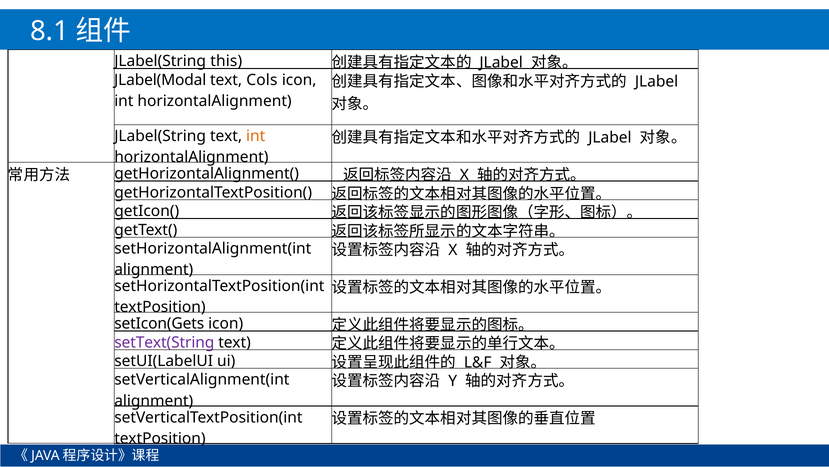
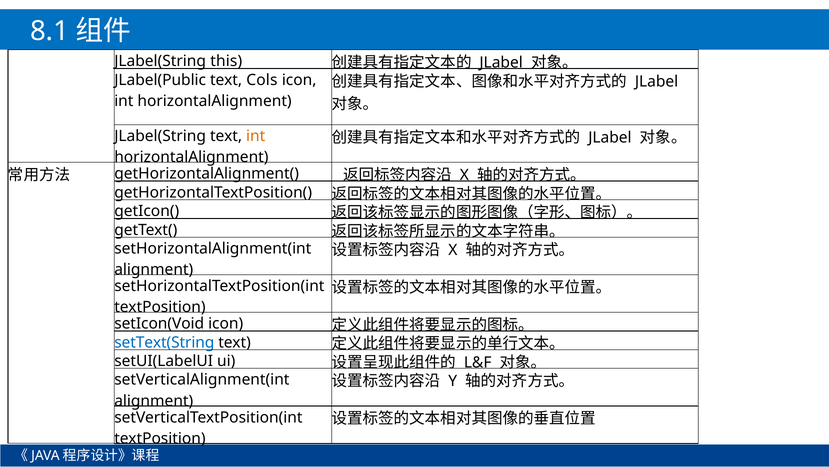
JLabel(Modal: JLabel(Modal -> JLabel(Public
setIcon(Gets: setIcon(Gets -> setIcon(Void
setText(String colour: purple -> blue
